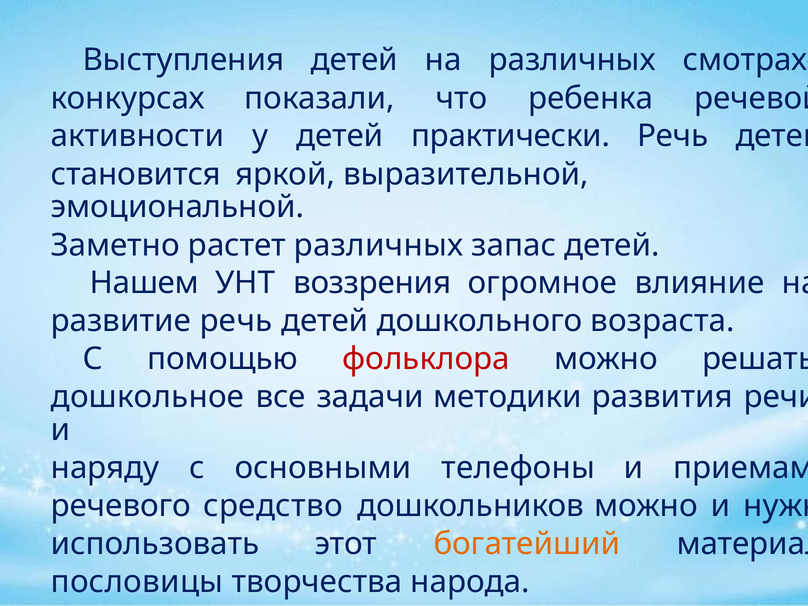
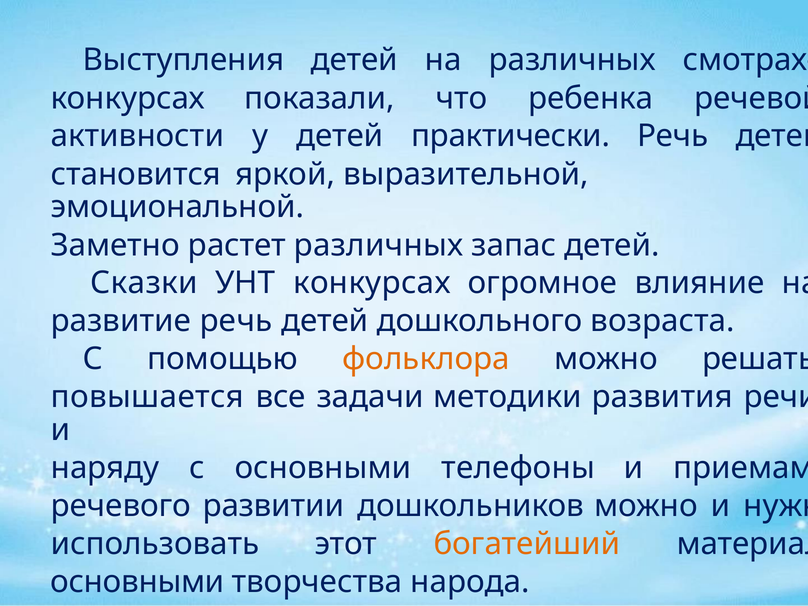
Нашем: Нашем -> Сказки
УНТ воззрения: воззрения -> конкурсах
фольклора colour: red -> orange
дошкольное: дошкольное -> повышается
средство: средство -> развитии
пословицы at (137, 582): пословицы -> основными
